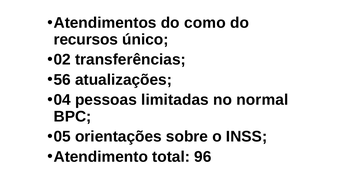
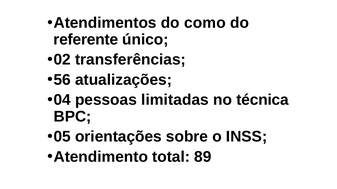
recursos: recursos -> referente
normal: normal -> técnica
96: 96 -> 89
